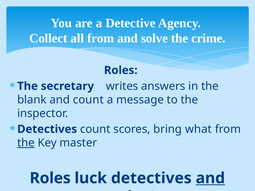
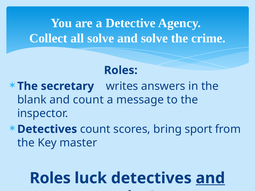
all from: from -> solve
what: what -> sport
the at (26, 143) underline: present -> none
